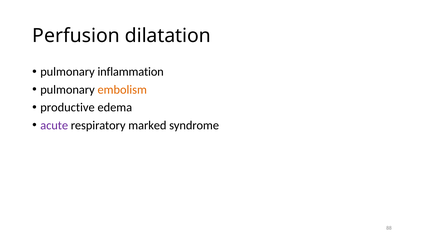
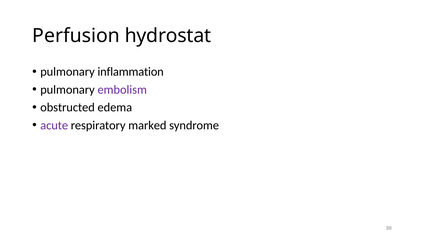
dilatation: dilatation -> hydrostat
embolism colour: orange -> purple
productive: productive -> obstructed
